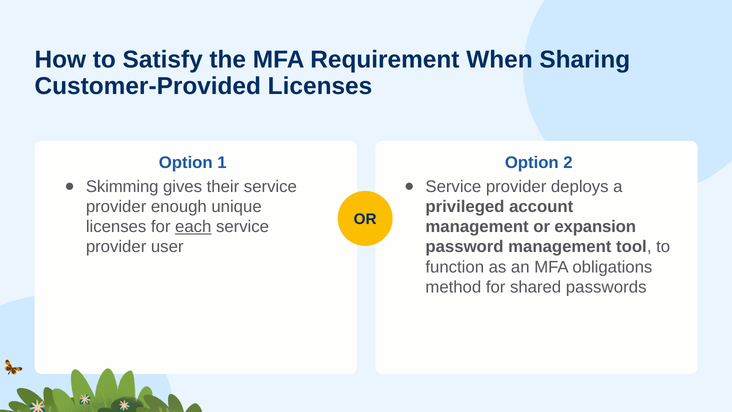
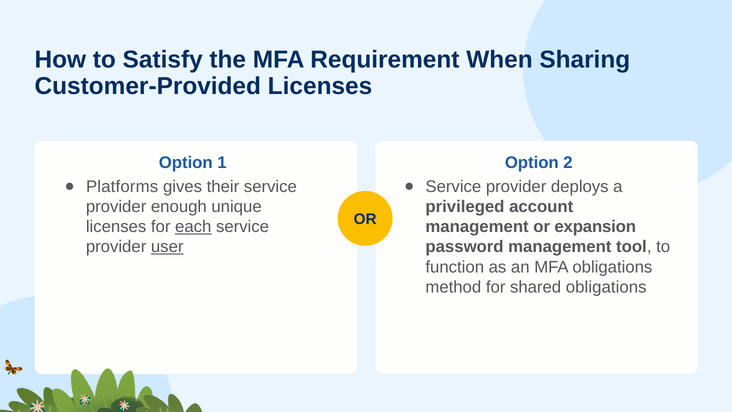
Skimming: Skimming -> Platforms
user underline: none -> present
shared passwords: passwords -> obligations
